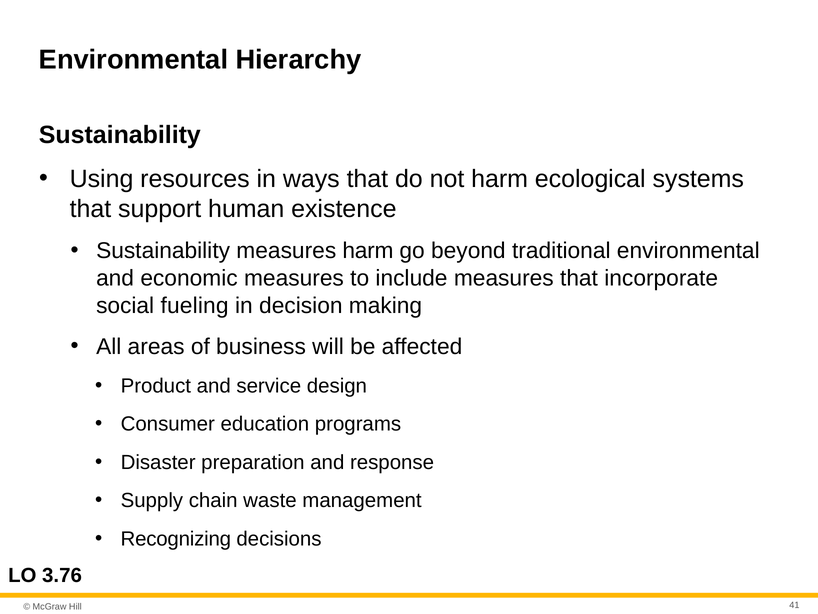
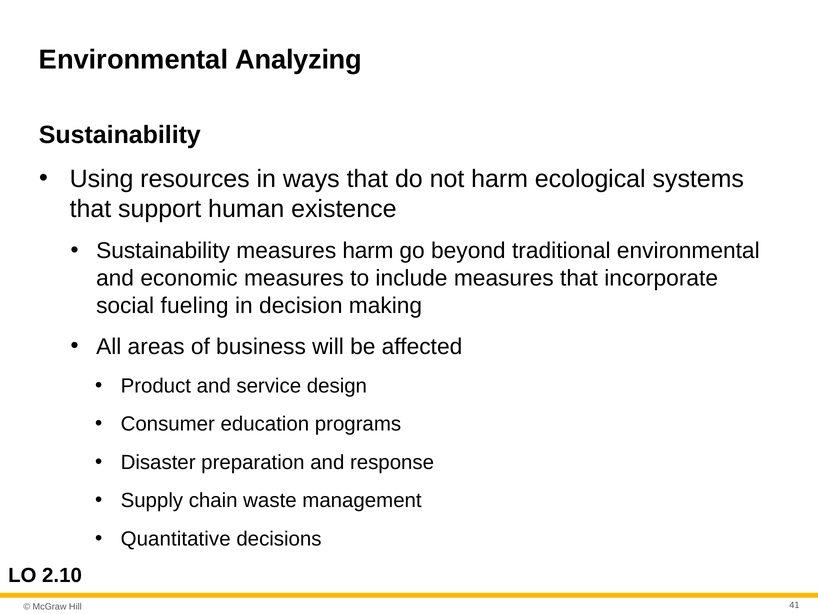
Hierarchy: Hierarchy -> Analyzing
Recognizing: Recognizing -> Quantitative
3.76: 3.76 -> 2.10
